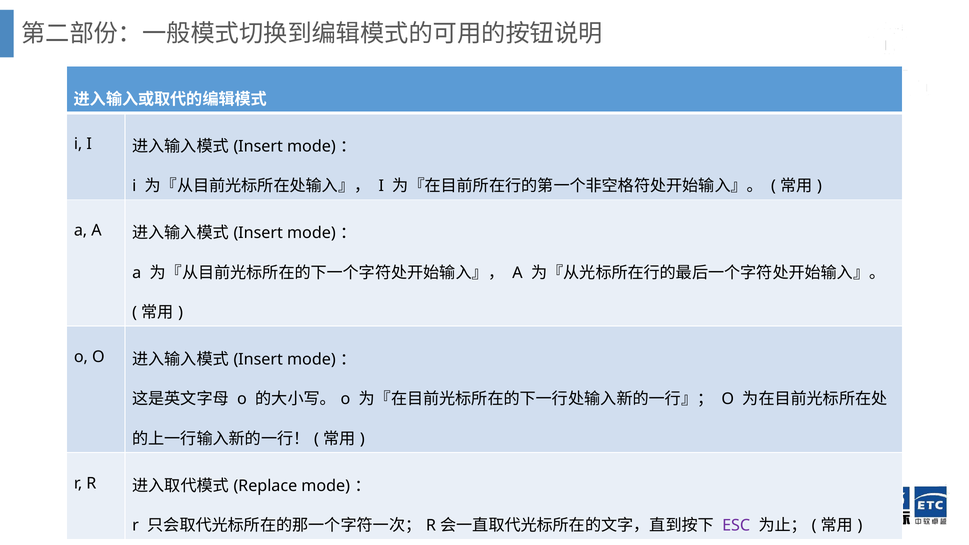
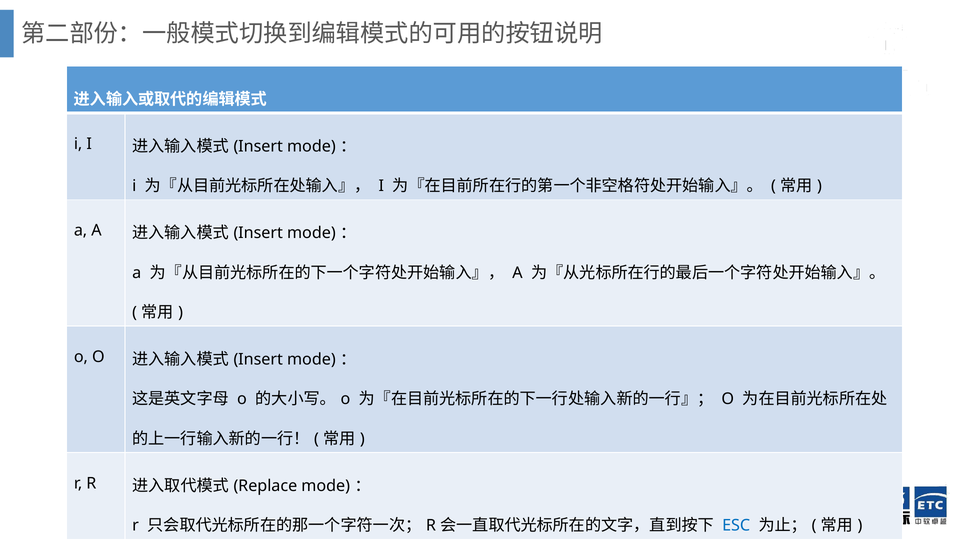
ESC colour: purple -> blue
